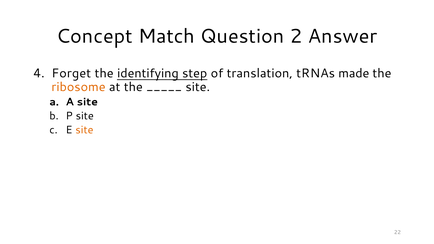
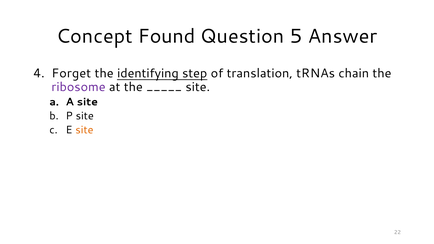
Match: Match -> Found
2: 2 -> 5
made: made -> chain
ribosome colour: orange -> purple
